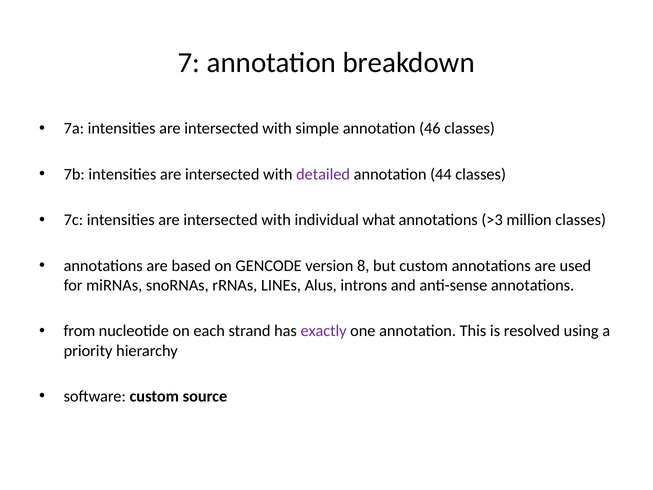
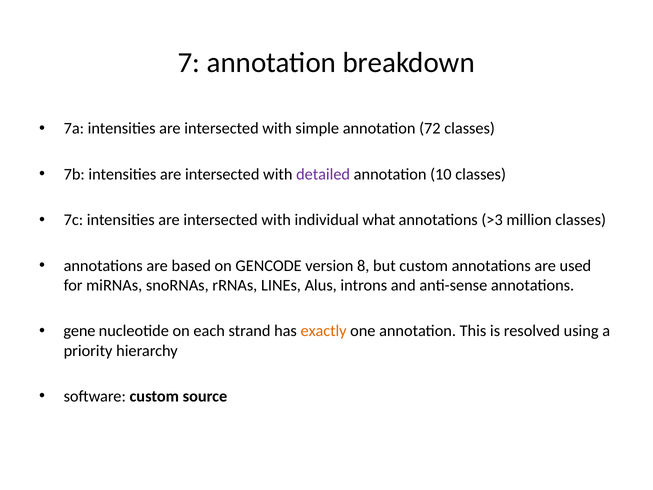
46: 46 -> 72
44: 44 -> 10
from: from -> gene
exactly colour: purple -> orange
